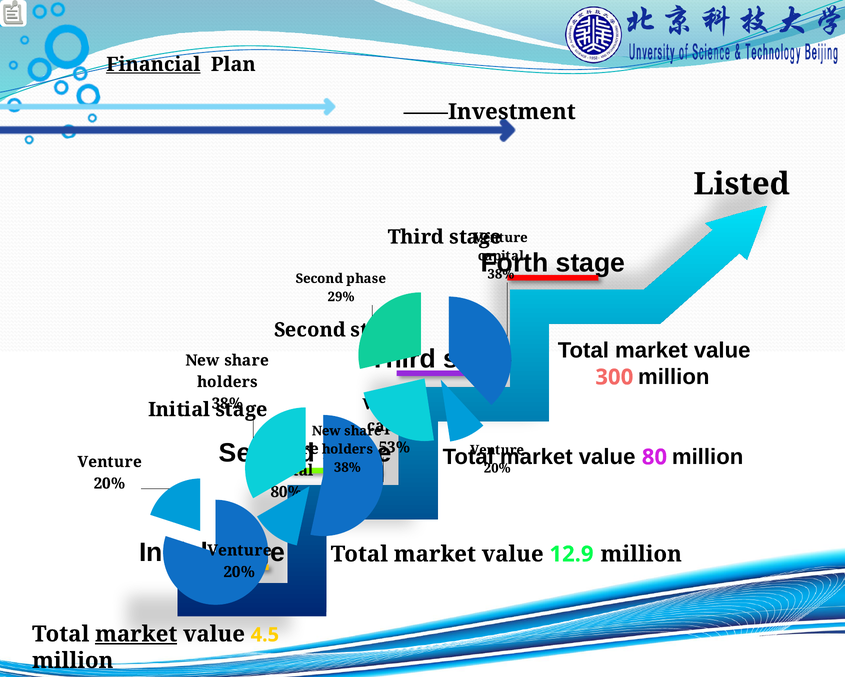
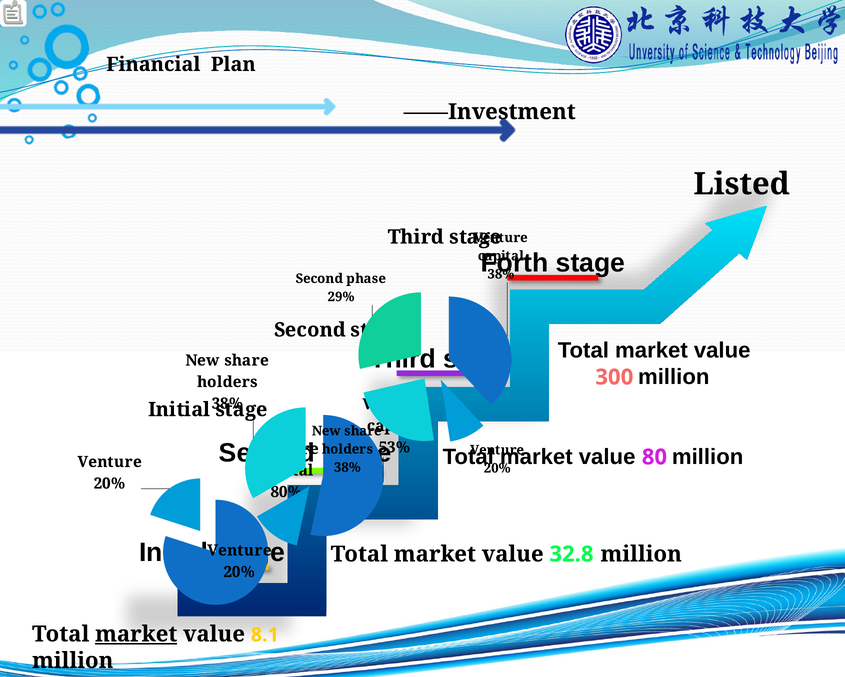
Financial underline: present -> none
12.9: 12.9 -> 32.8
4.5: 4.5 -> 8.1
